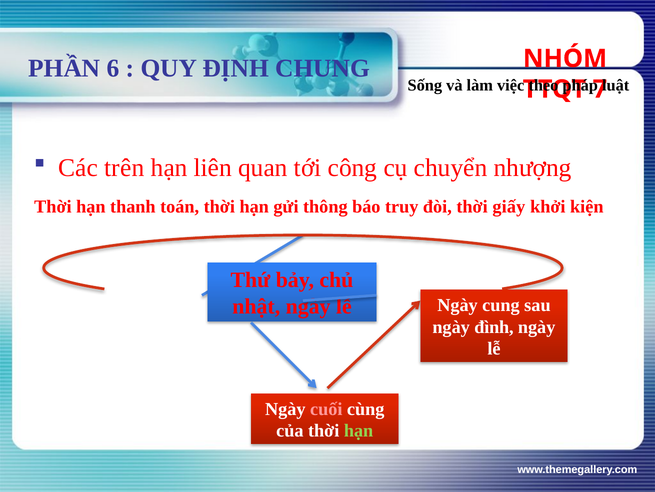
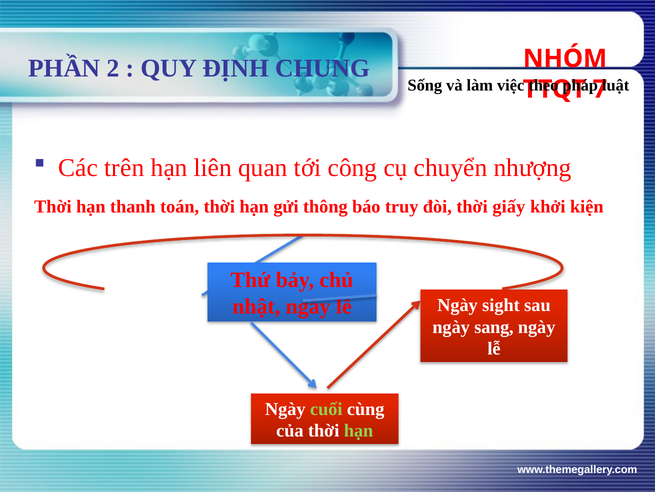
6: 6 -> 2
cung: cung -> sight
đình: đình -> sang
cuối colour: pink -> light green
